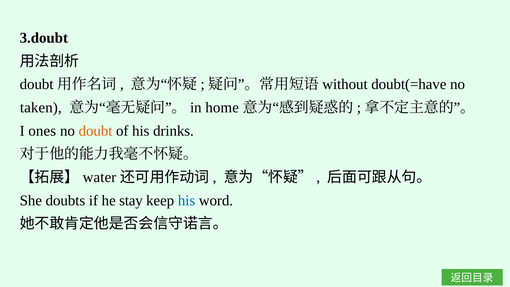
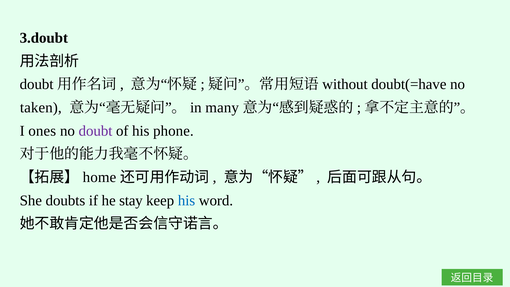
home: home -> many
doubt colour: orange -> purple
drinks: drinks -> phone
water: water -> home
